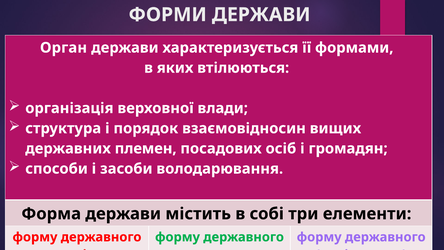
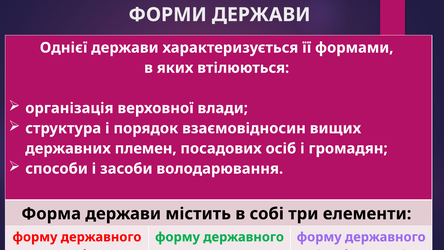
Орган: Орган -> Однієї
